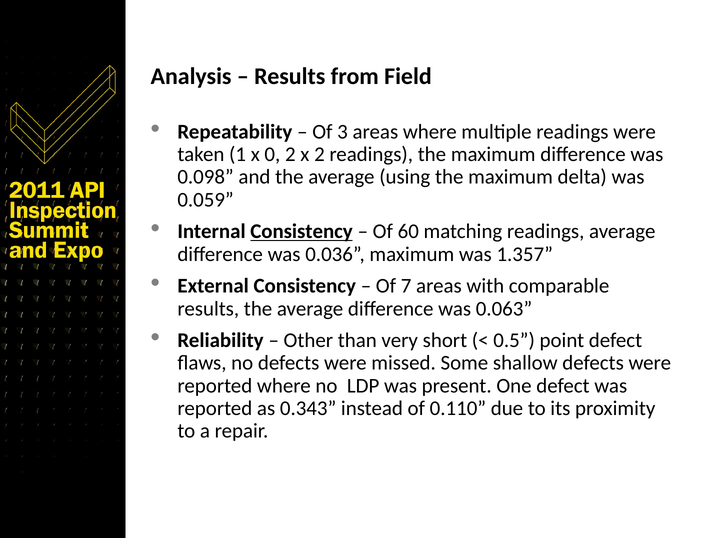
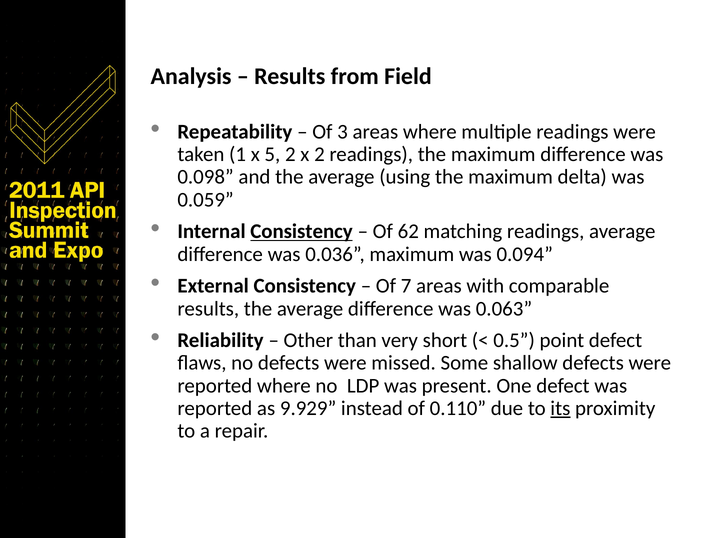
0: 0 -> 5
60: 60 -> 62
1.357: 1.357 -> 0.094
0.343: 0.343 -> 9.929
its underline: none -> present
